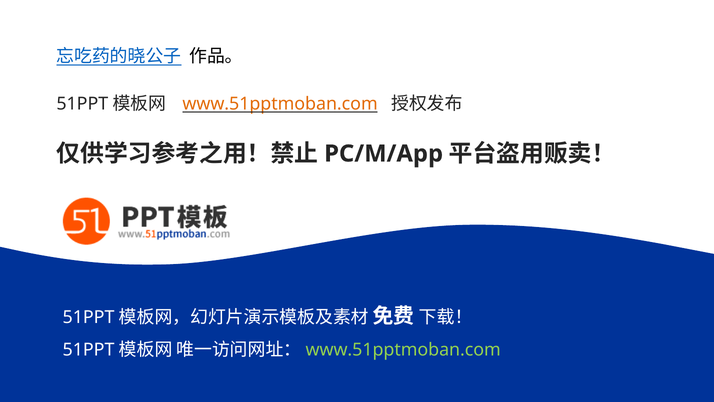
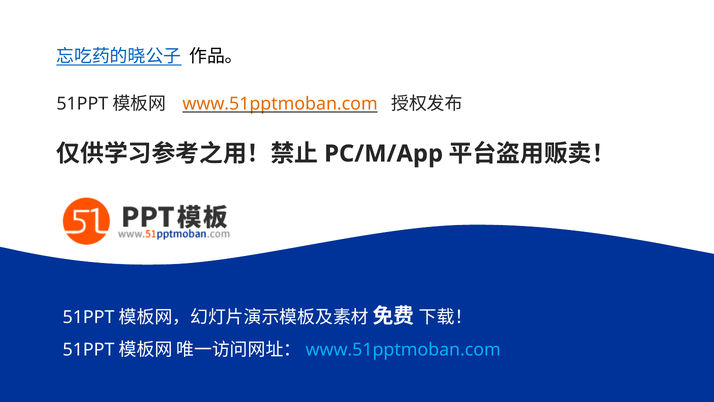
www.51pptmoban.com at (403, 350) colour: light green -> light blue
